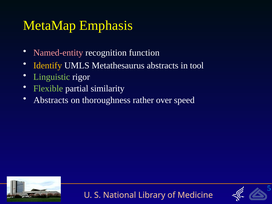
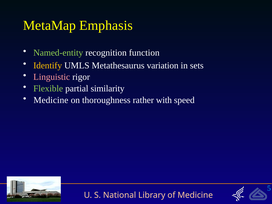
Named-entity colour: pink -> light green
Metathesaurus abstracts: abstracts -> variation
tool: tool -> sets
Linguistic colour: light green -> pink
Abstracts at (51, 100): Abstracts -> Medicine
over: over -> with
